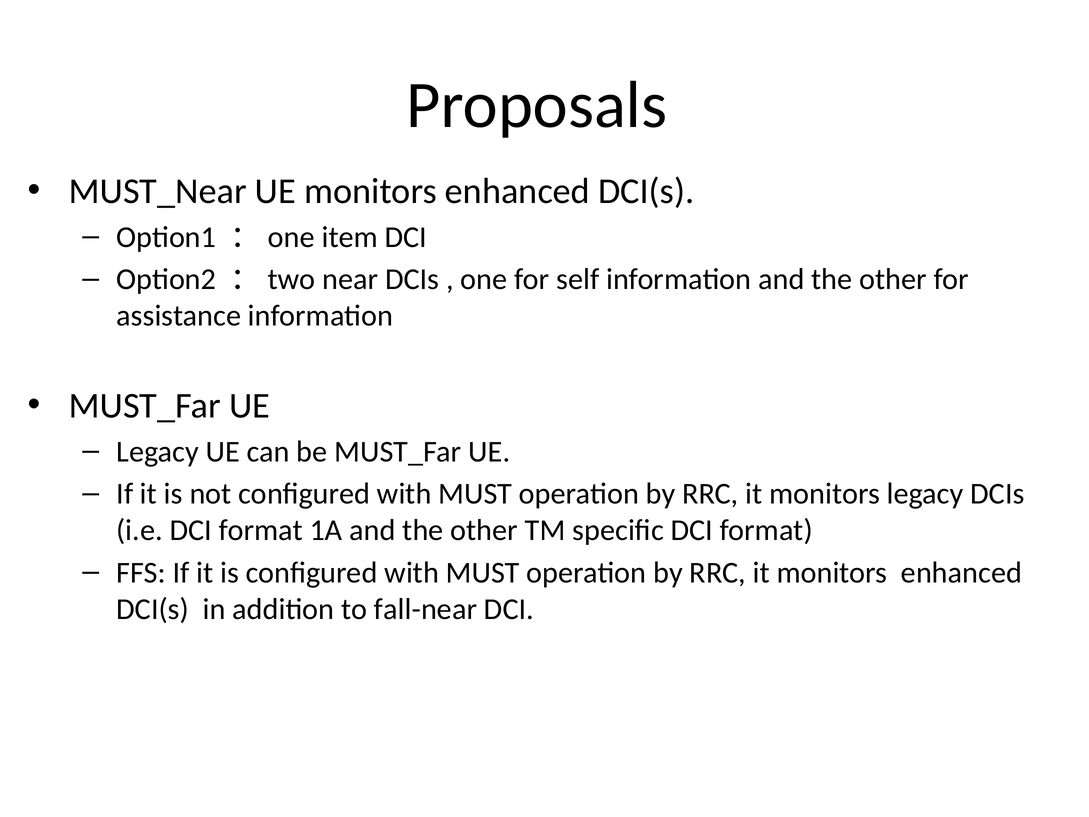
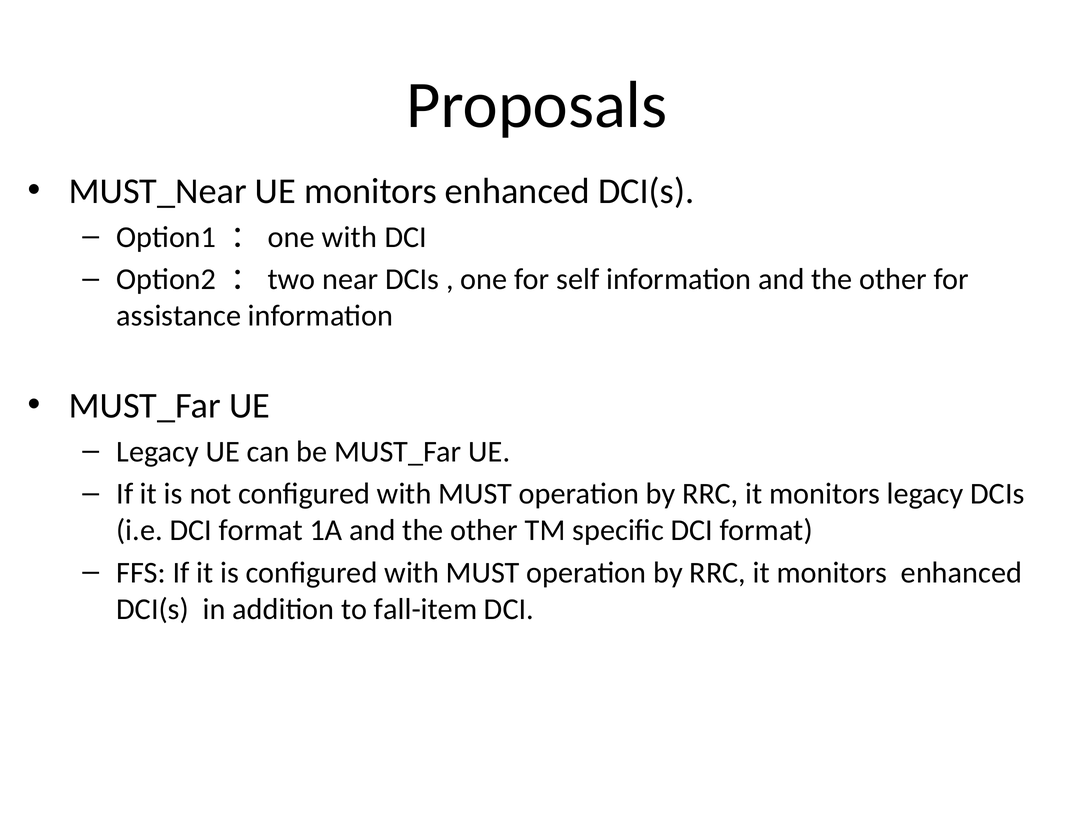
：one item: item -> with
fall-near: fall-near -> fall-item
